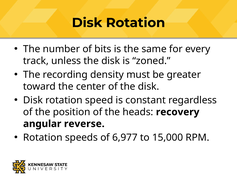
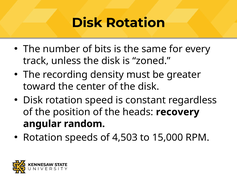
reverse: reverse -> random
6,977: 6,977 -> 4,503
